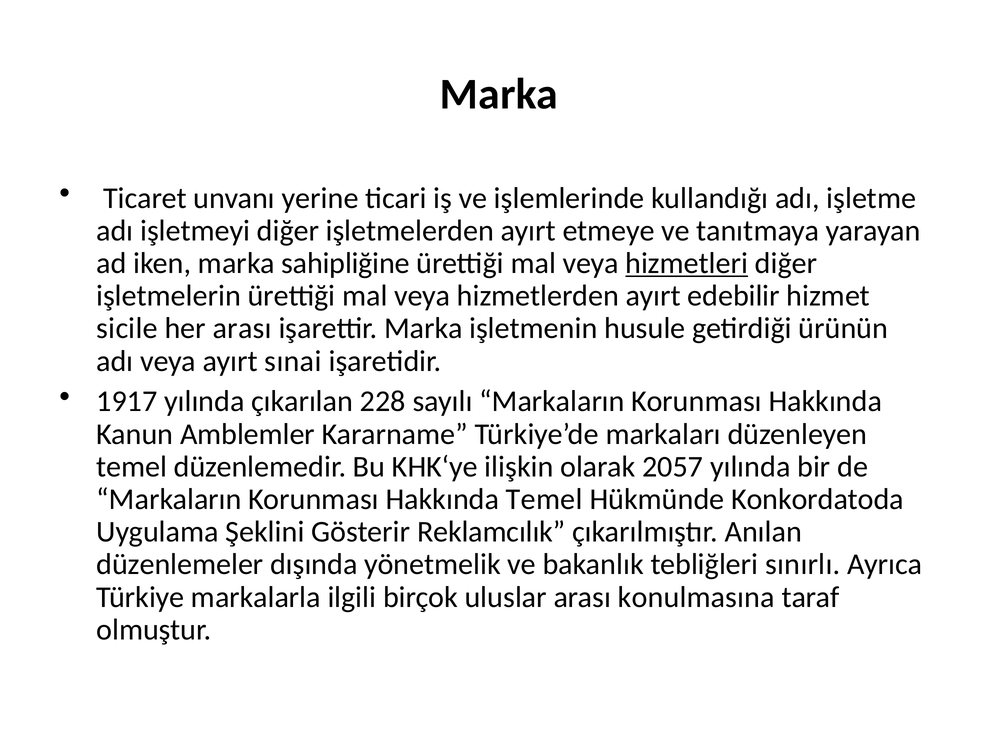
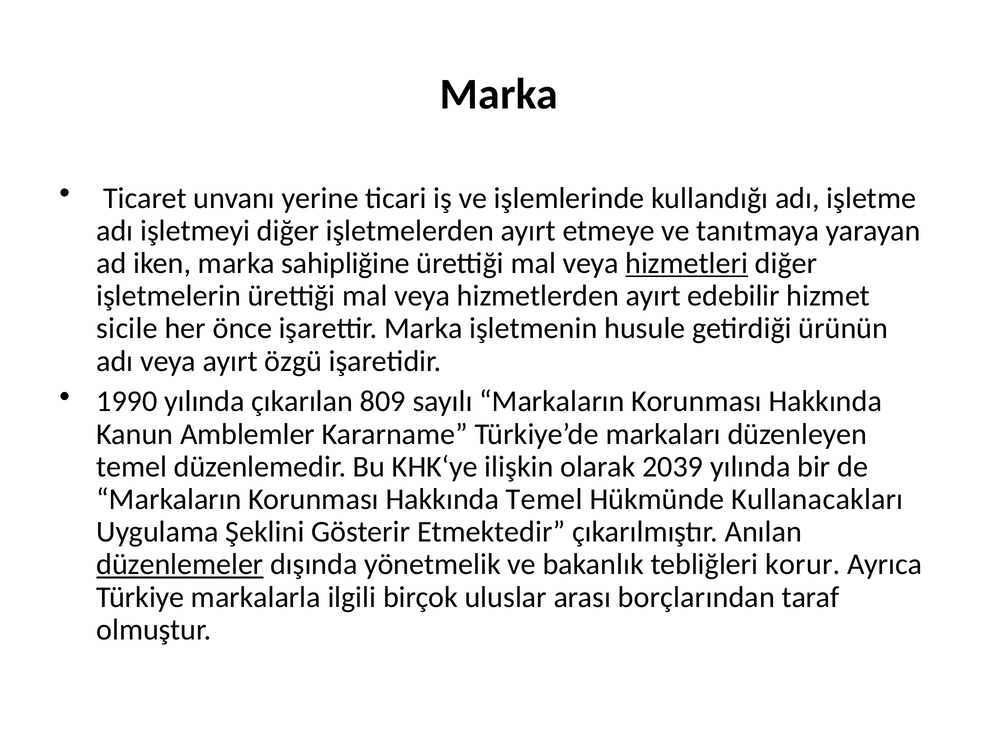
her arası: arası -> önce
sınai: sınai -> özgü
1917: 1917 -> 1990
228: 228 -> 809
2057: 2057 -> 2039
Konkordatoda: Konkordatoda -> Kullanacakları
Reklamcılık: Reklamcılık -> Etmektedir
düzenlemeler underline: none -> present
sınırlı: sınırlı -> korur
konulmasına: konulmasına -> borçlarından
